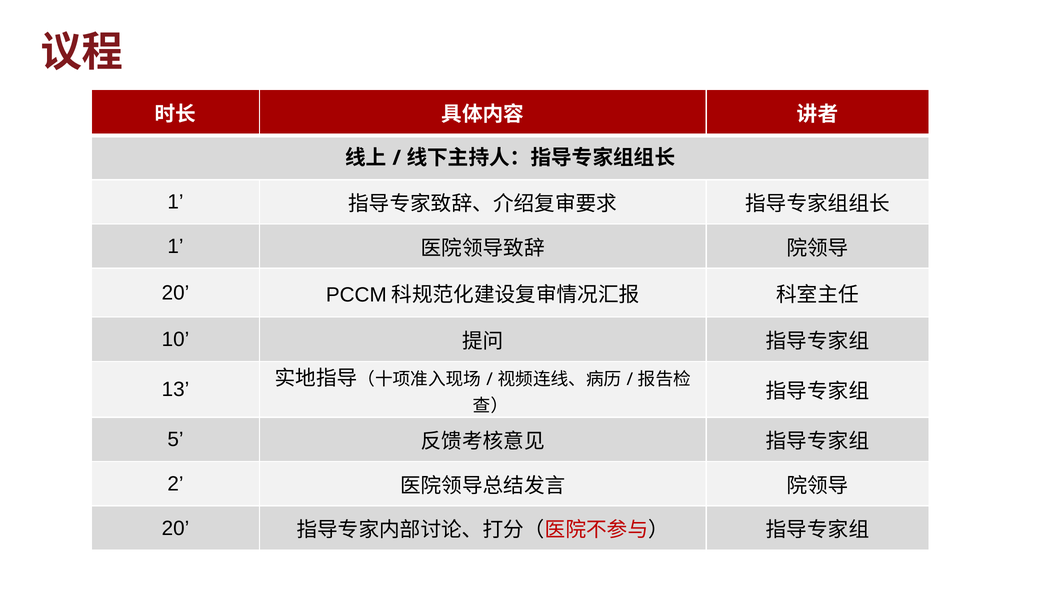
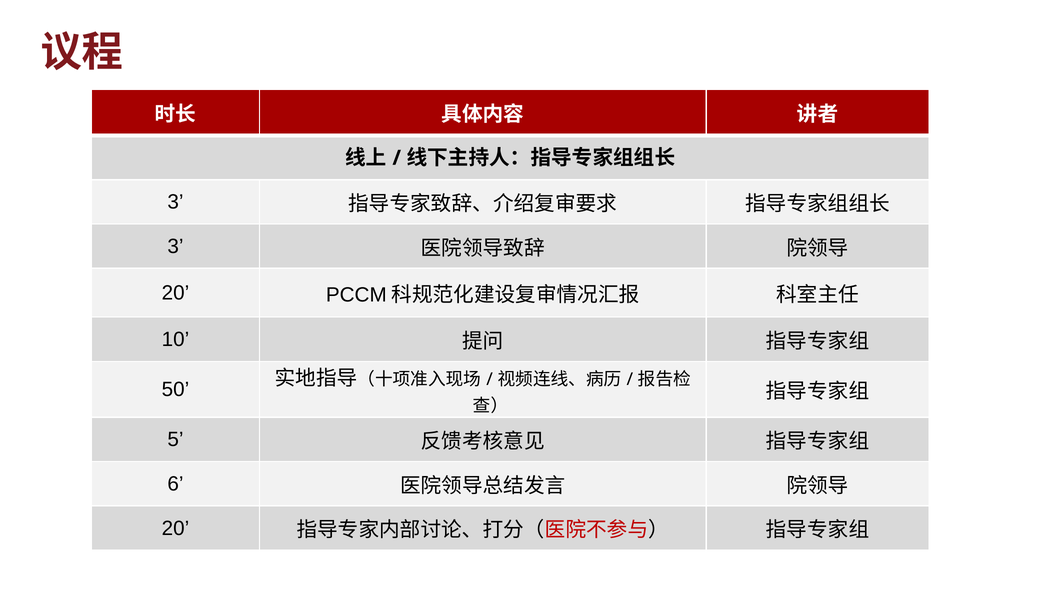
1 at (175, 202): 1 -> 3
1 at (175, 246): 1 -> 3
13: 13 -> 50
2: 2 -> 6
